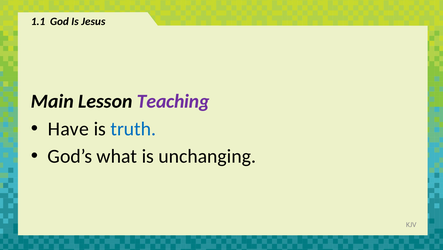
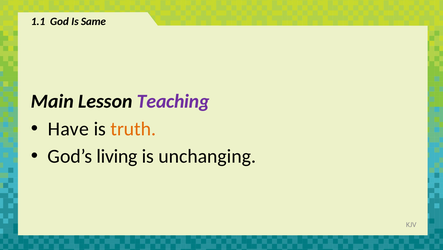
Jesus: Jesus -> Same
truth colour: blue -> orange
what: what -> living
